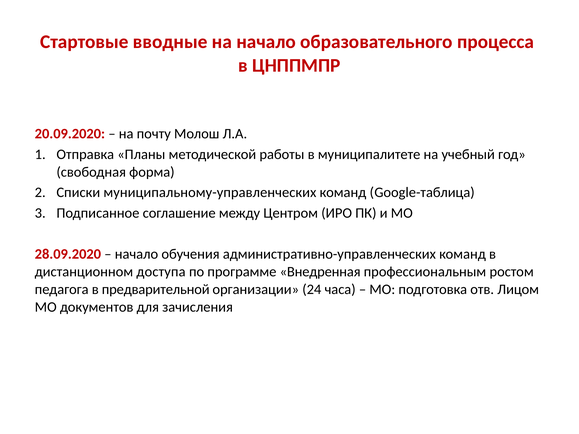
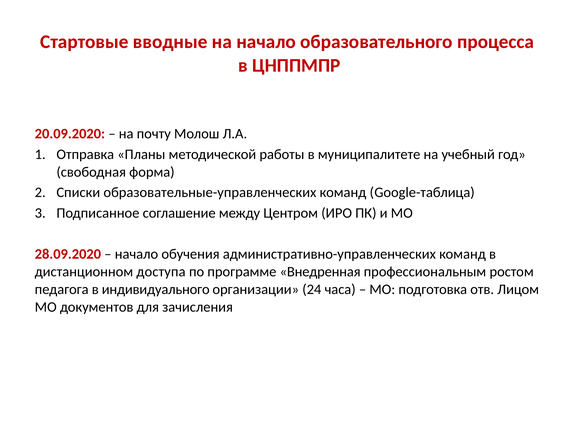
муниципальному-управленческих: муниципальному-управленческих -> образовательные-управленческих
предварительной: предварительной -> индивидуального
